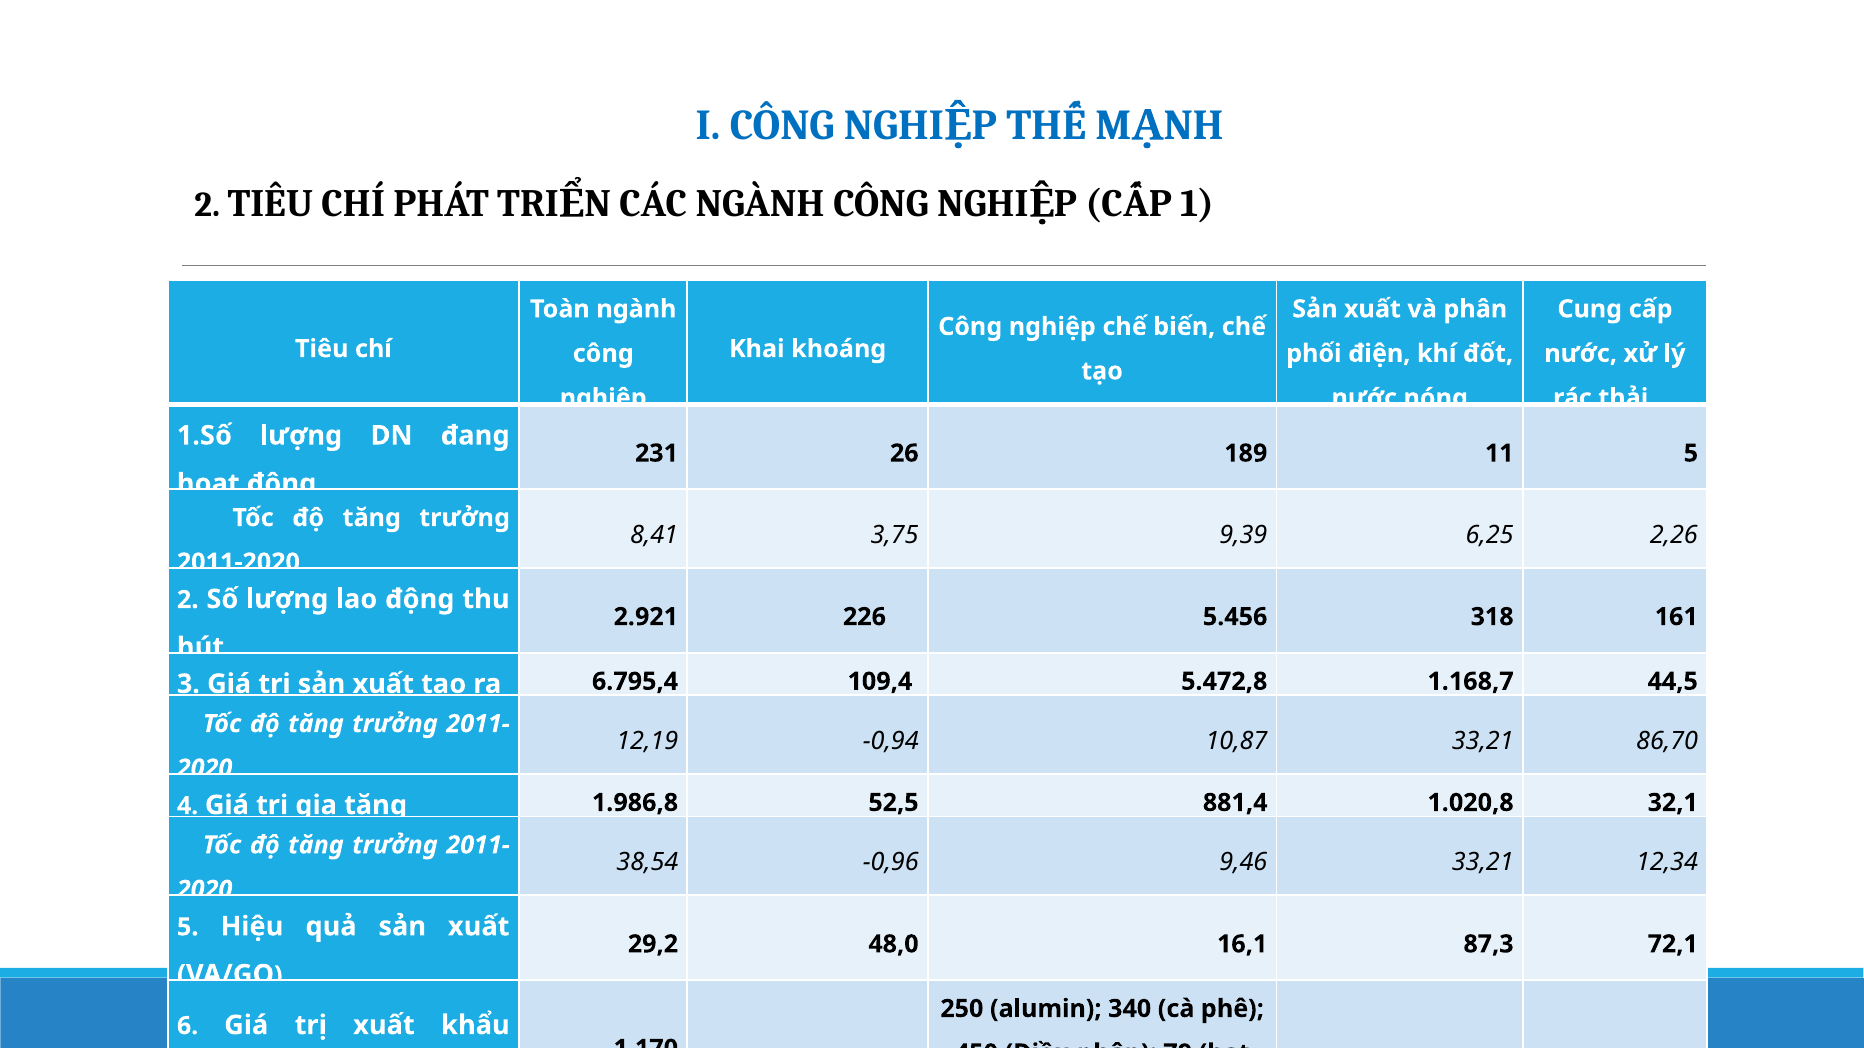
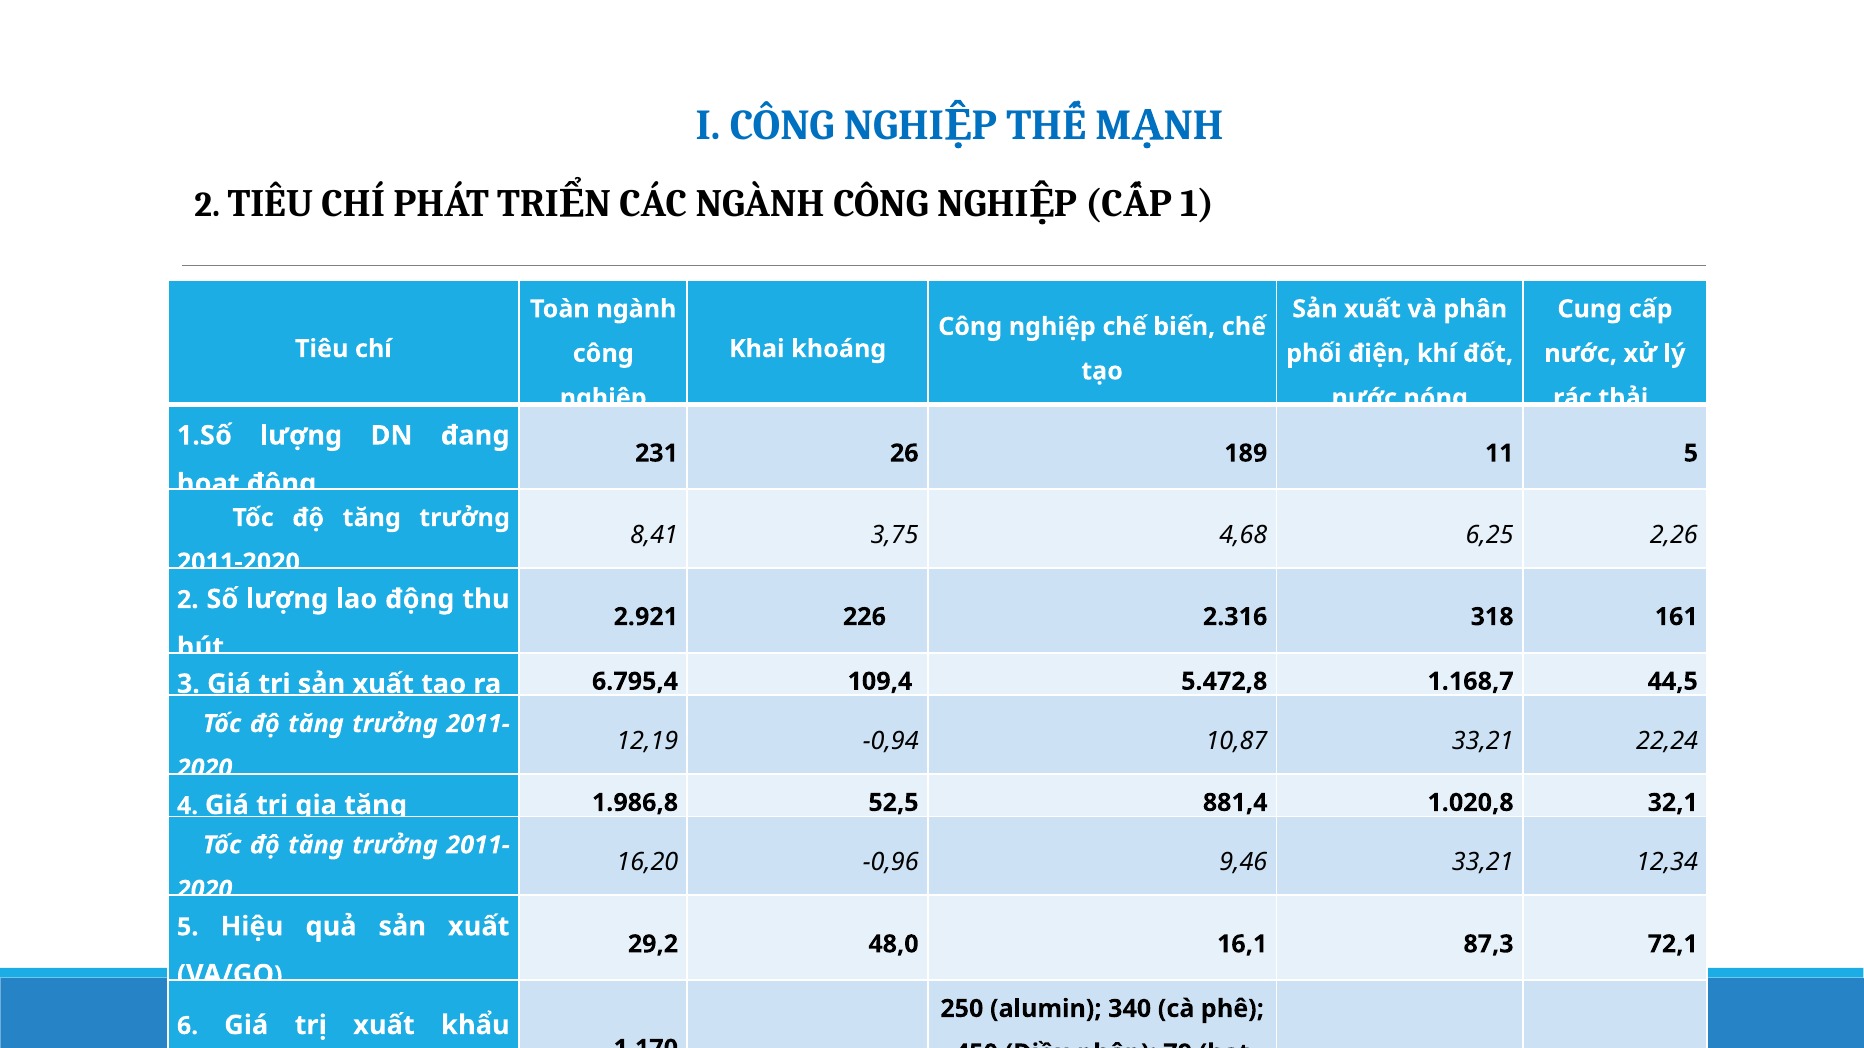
9,39: 9,39 -> 4,68
5.456: 5.456 -> 2.316
86,70: 86,70 -> 22,24
38,54: 38,54 -> 16,20
